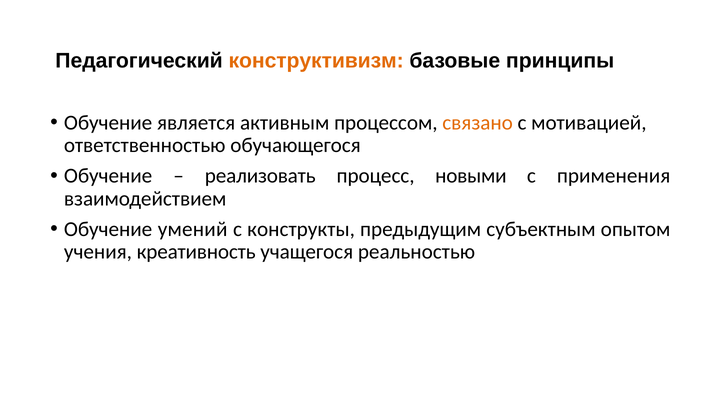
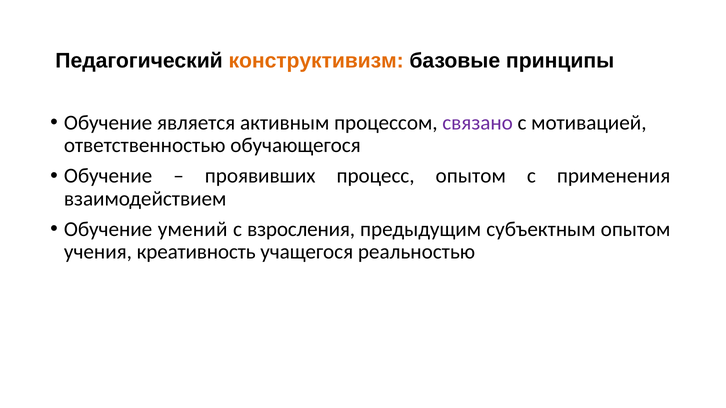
связано colour: orange -> purple
реализовать: реализовать -> проявивших
процесс новыми: новыми -> опытом
конструкты: конструкты -> взросления
